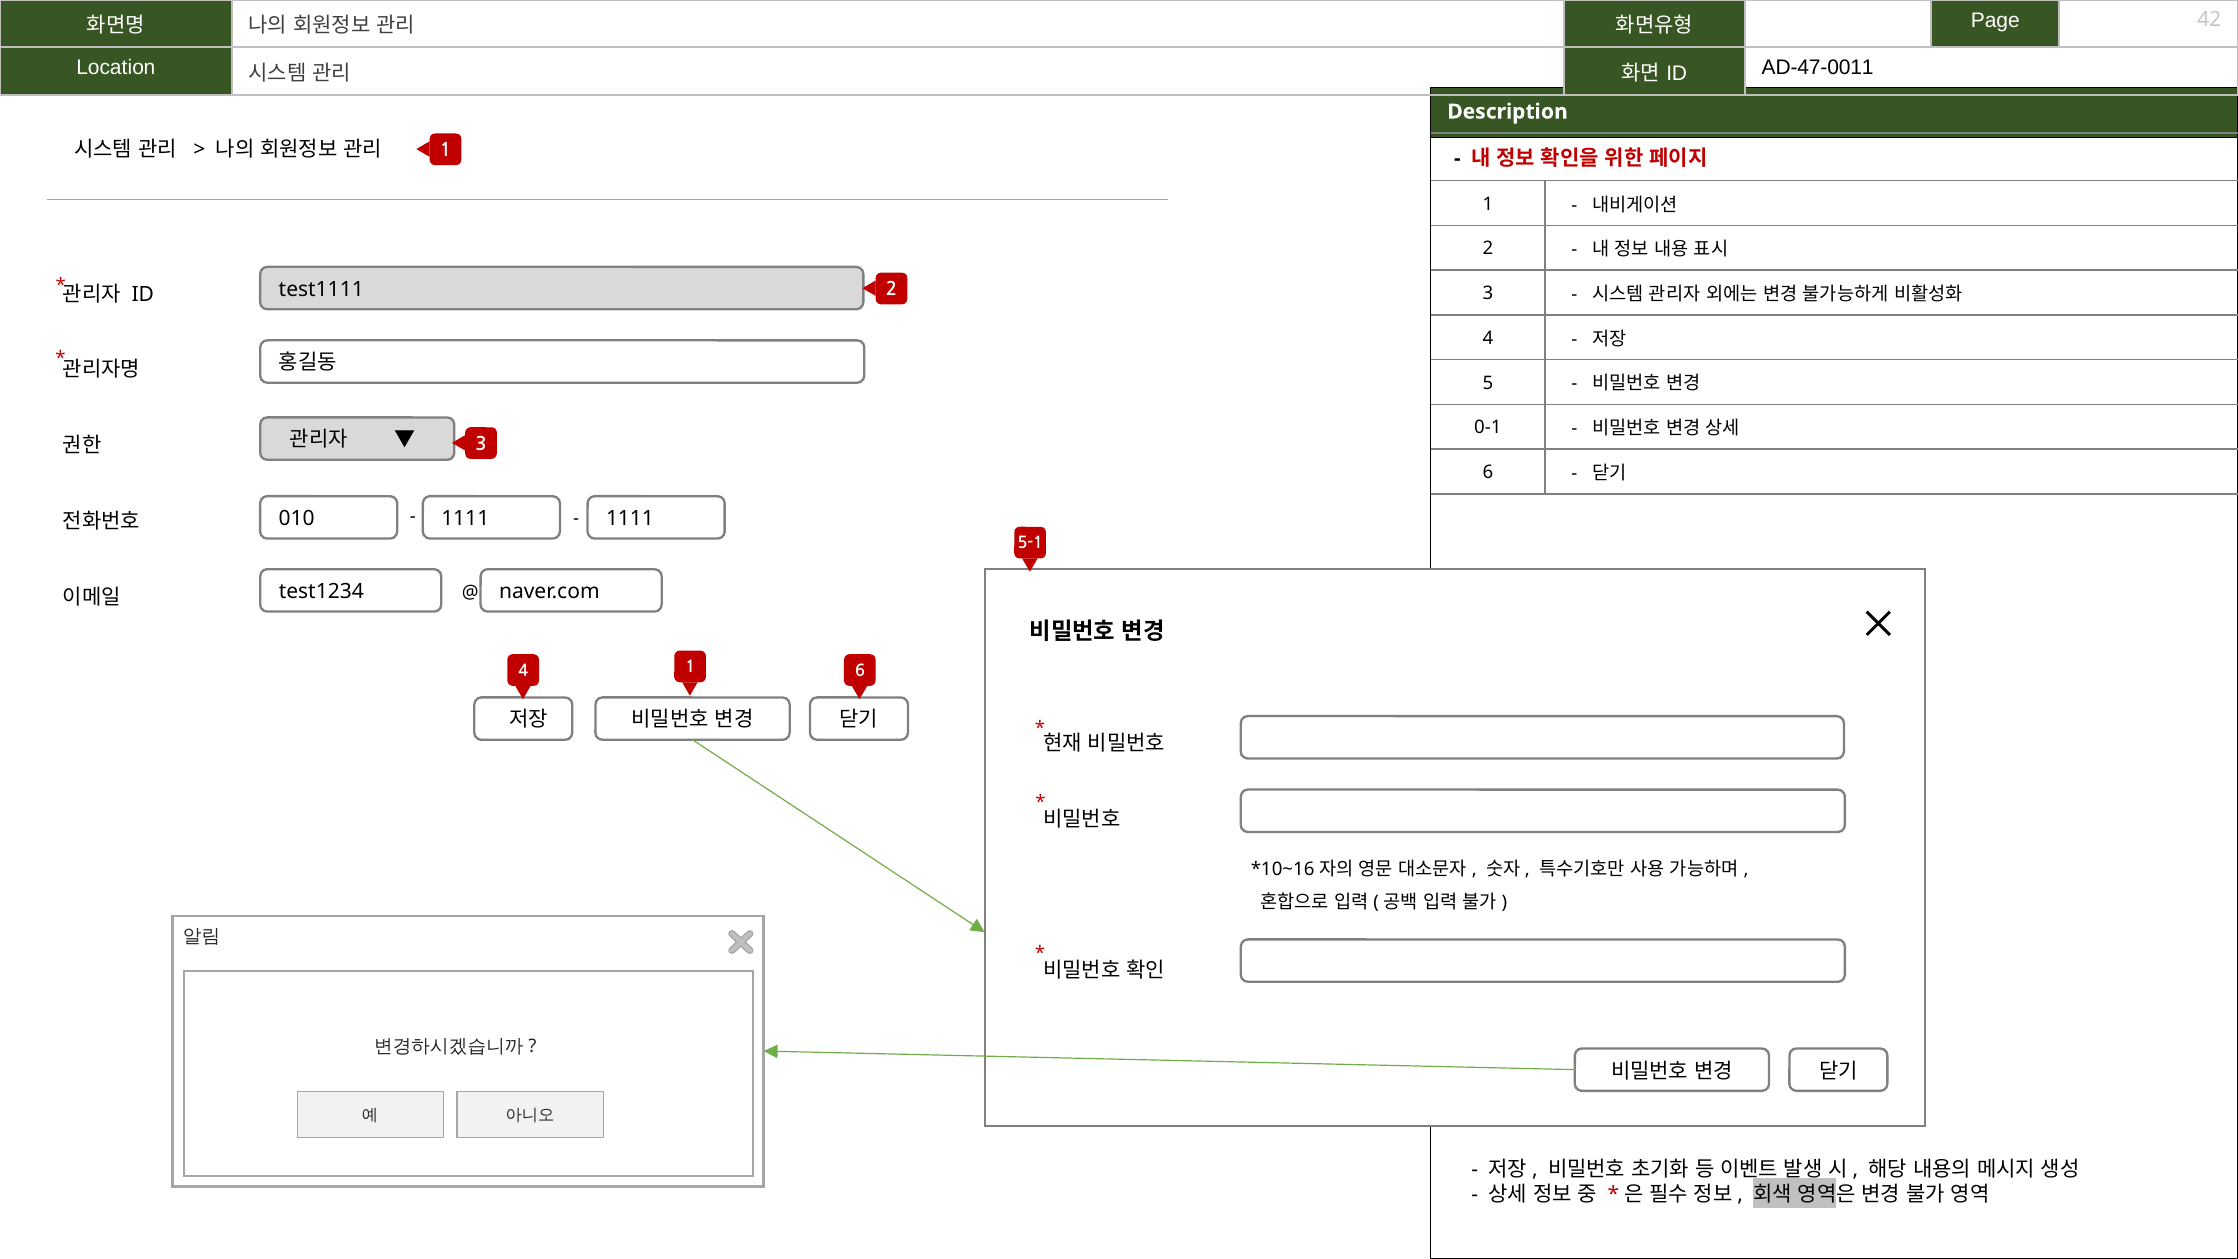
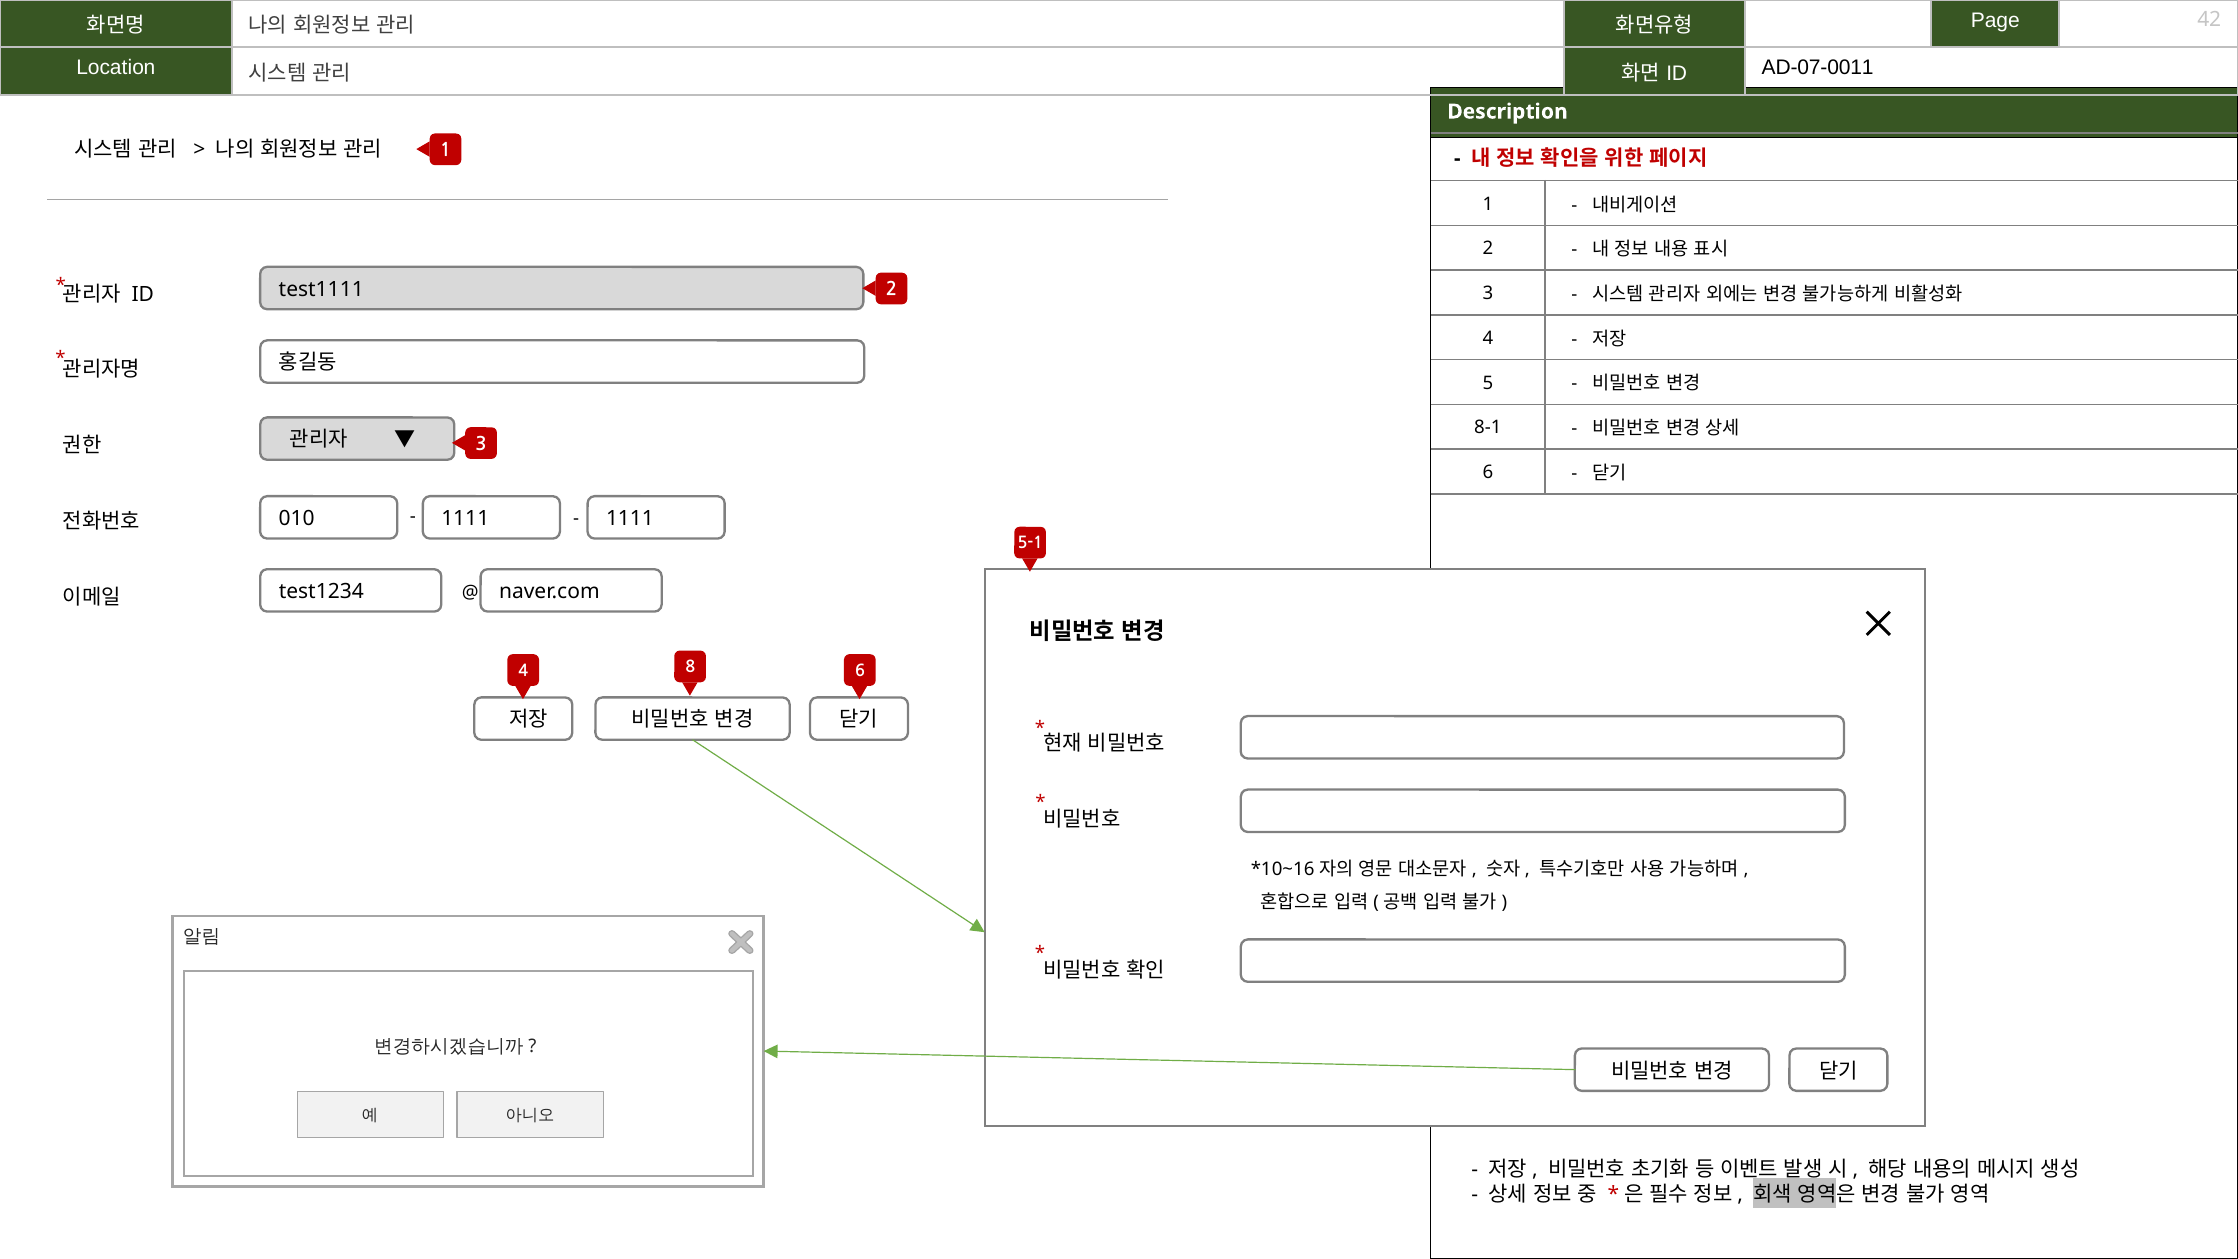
AD-47-0011: AD-47-0011 -> AD-07-0011
0-1: 0-1 -> 8-1
4 1: 1 -> 8
